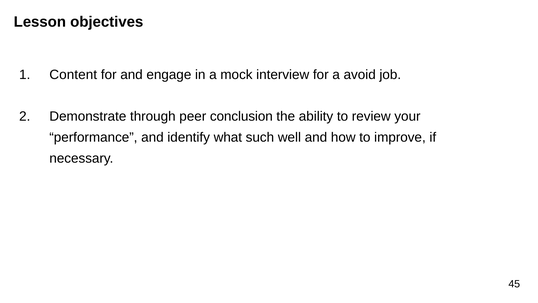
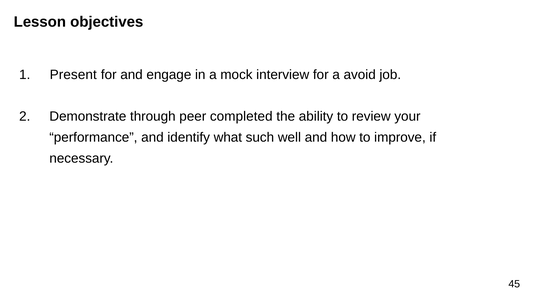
Content: Content -> Present
conclusion: conclusion -> completed
